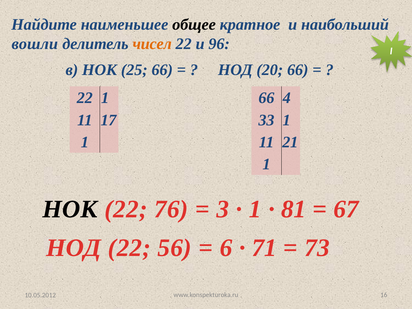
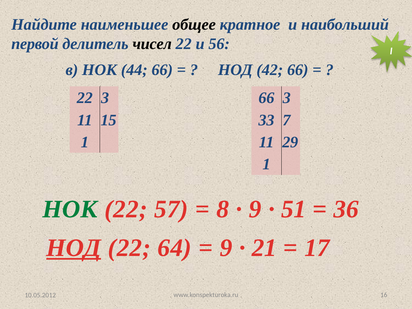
вошли: вошли -> первой
чисел colour: orange -> black
96: 96 -> 56
25: 25 -> 44
20: 20 -> 42
22 1: 1 -> 3
66 4: 4 -> 3
17: 17 -> 15
33 1: 1 -> 7
21: 21 -> 29
НОК at (70, 209) colour: black -> green
76: 76 -> 57
3: 3 -> 8
1 at (255, 209): 1 -> 9
81: 81 -> 51
67: 67 -> 36
НОД at (74, 248) underline: none -> present
56: 56 -> 64
6 at (226, 248): 6 -> 9
71: 71 -> 21
73: 73 -> 17
